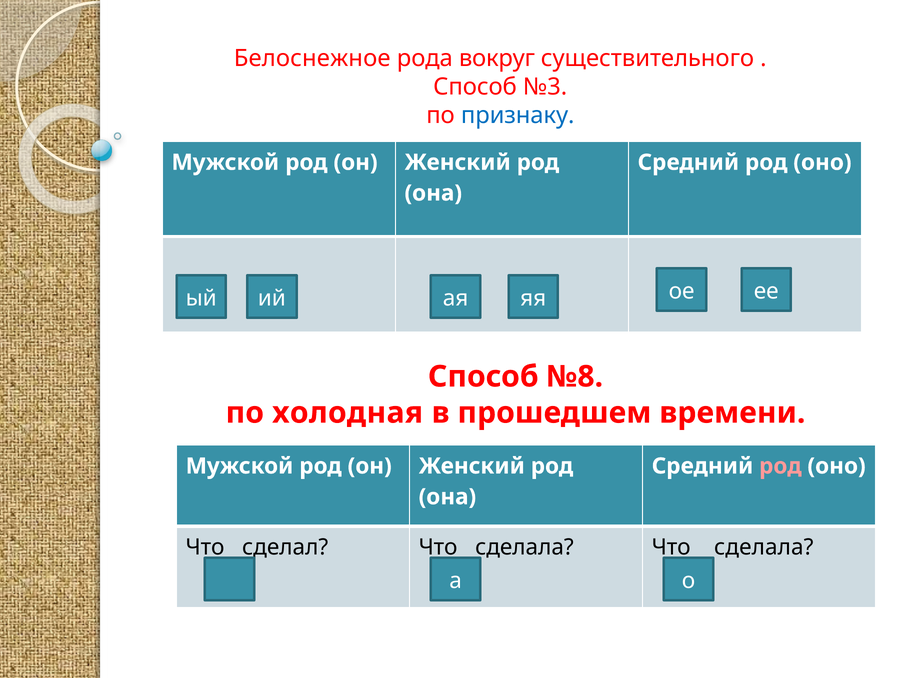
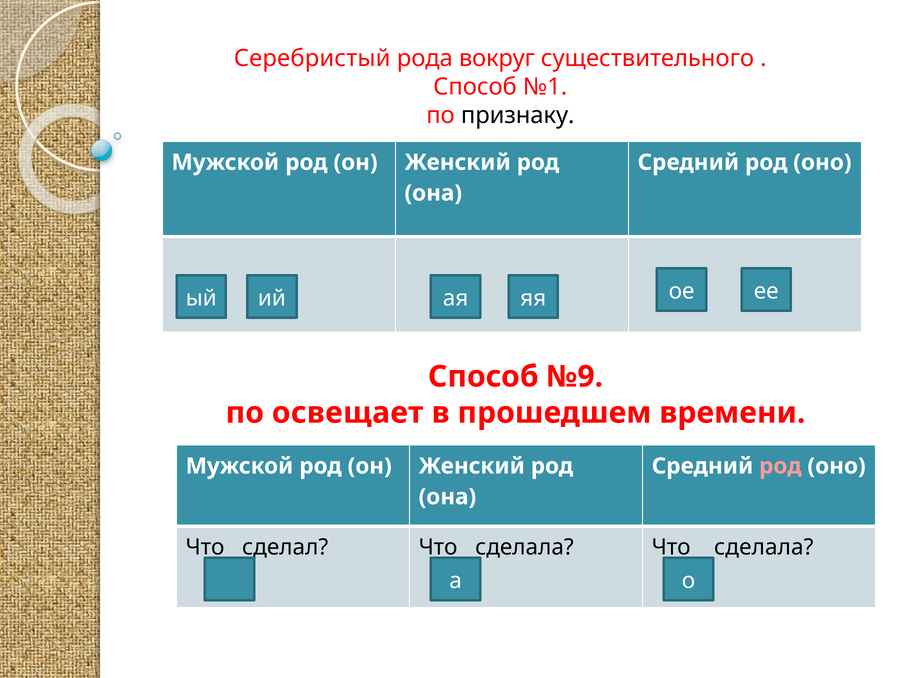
Белоснежное: Белоснежное -> Серебристый
№3: №3 -> №1
признаку colour: blue -> black
№8: №8 -> №9
холодная: холодная -> освещает
